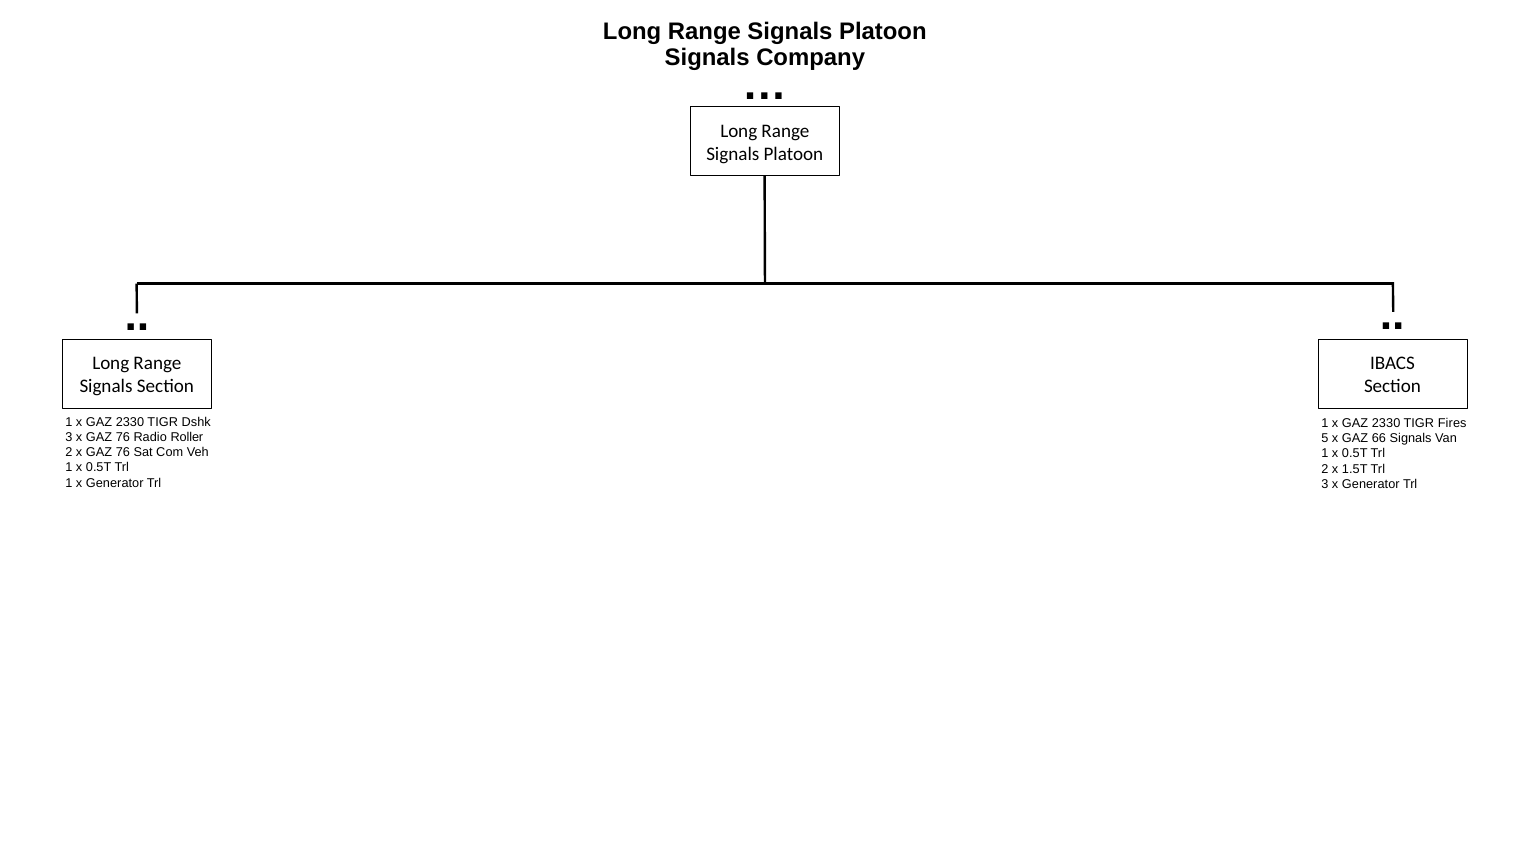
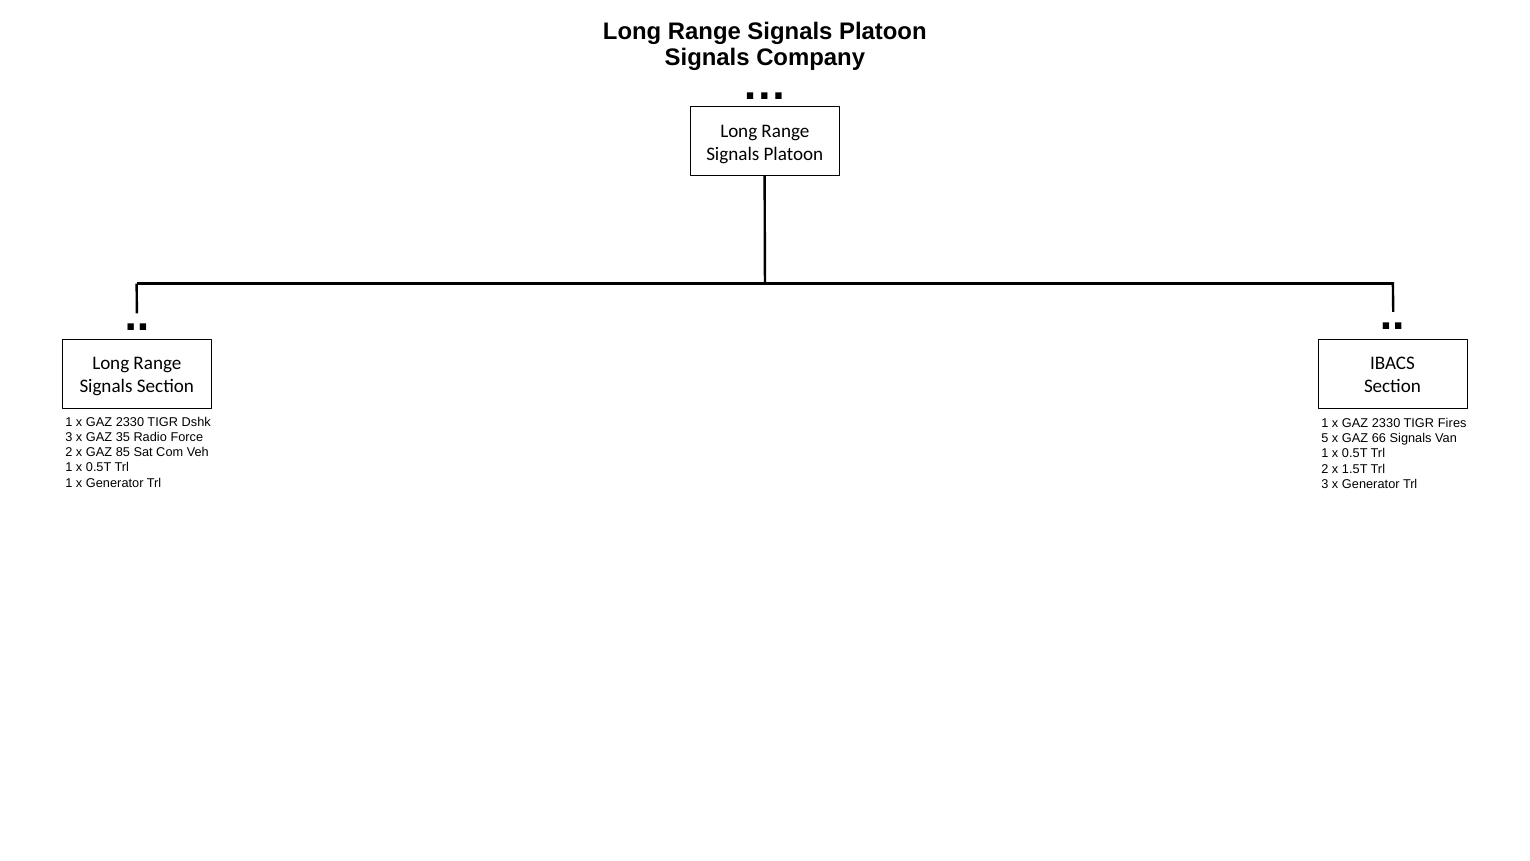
3 x GAZ 76: 76 -> 35
Roller: Roller -> Force
2 x GAZ 76: 76 -> 85
